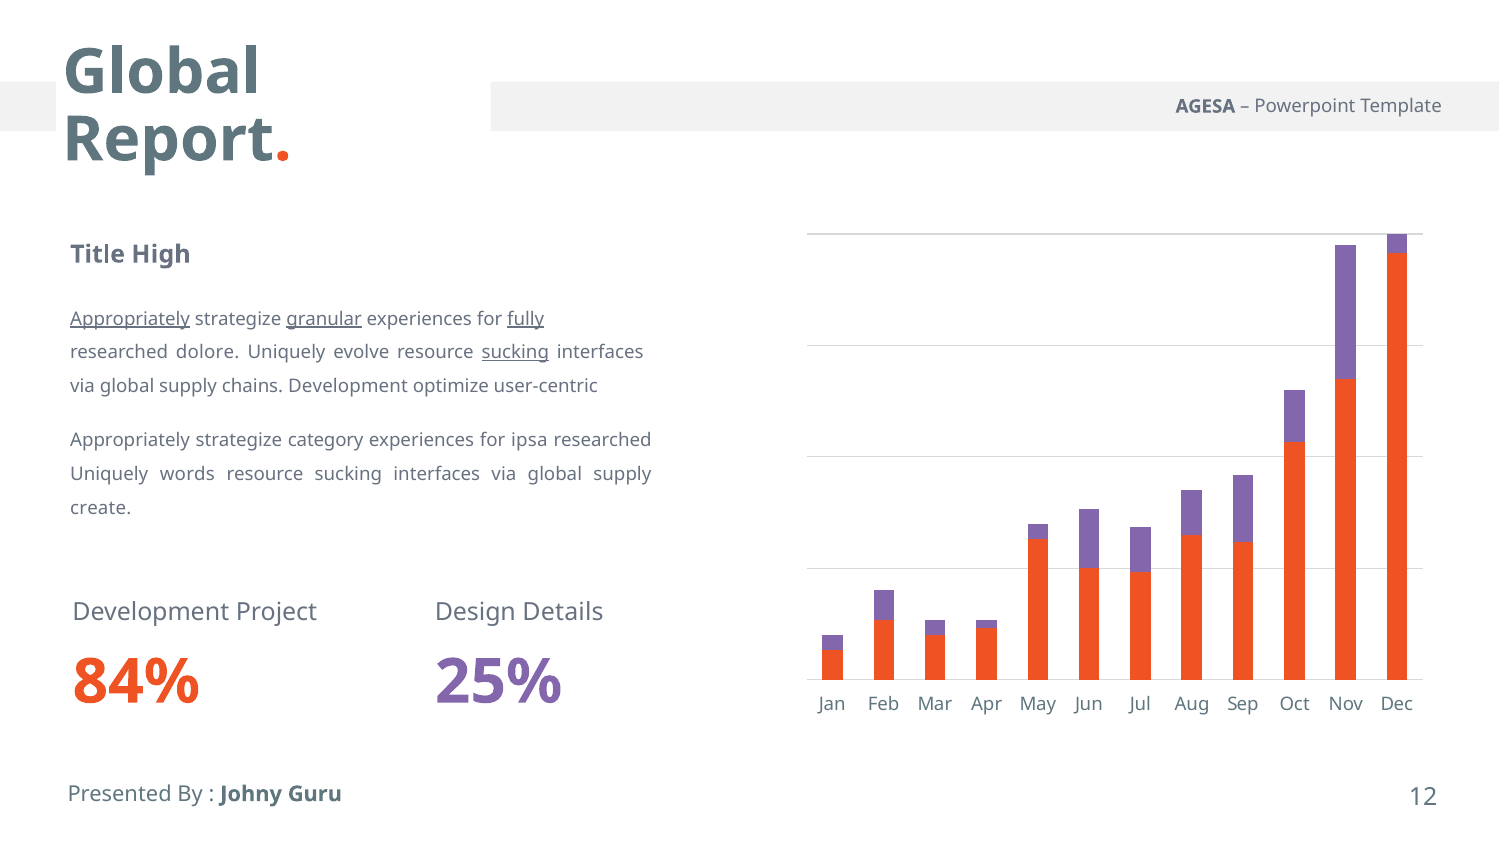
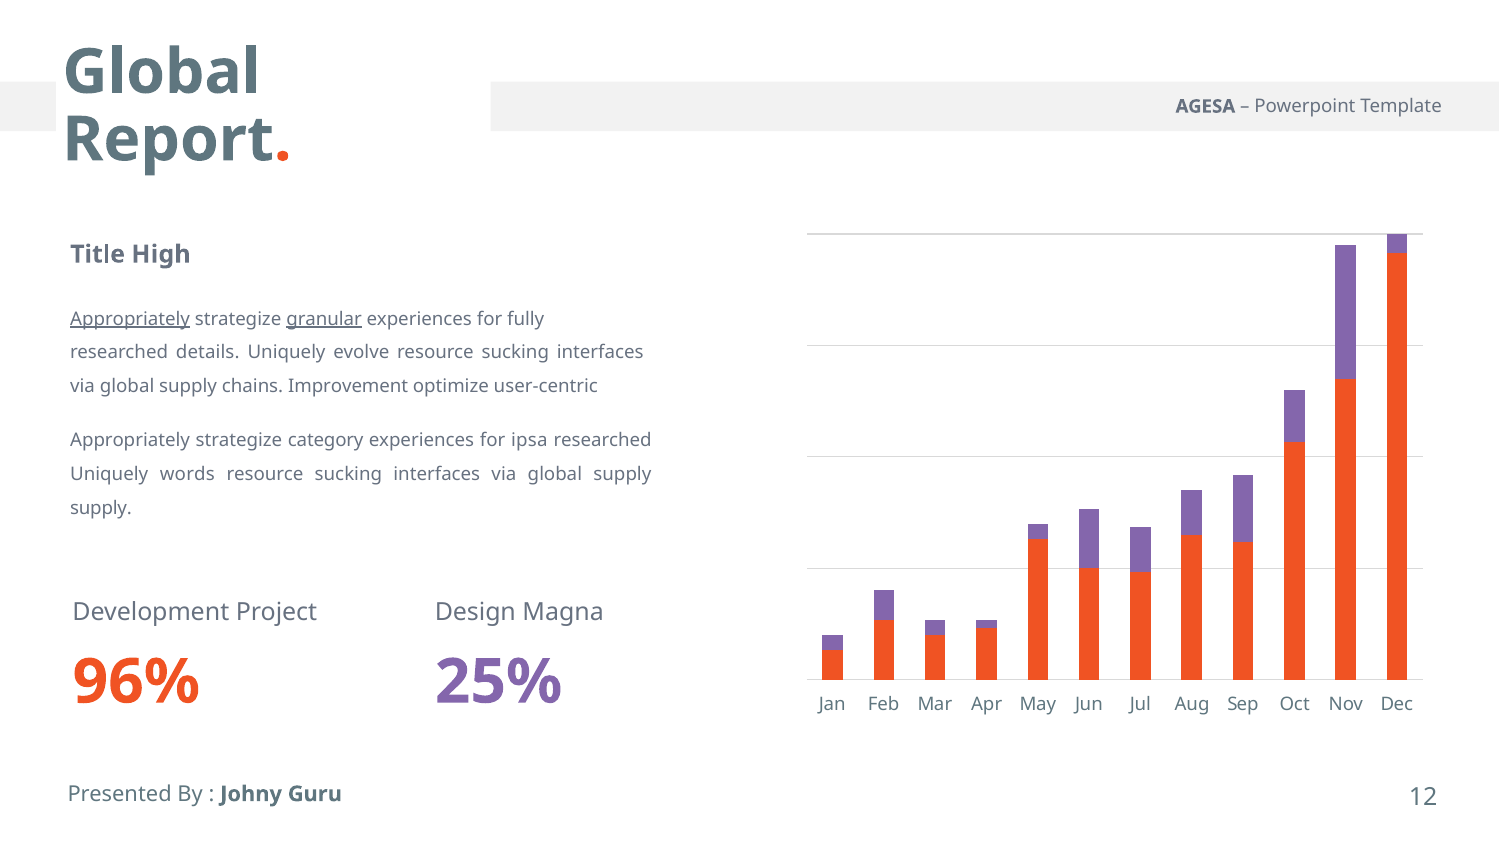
fully underline: present -> none
dolore: dolore -> details
sucking at (515, 353) underline: present -> none
chains Development: Development -> Improvement
create at (101, 508): create -> supply
Details: Details -> Magna
84%: 84% -> 96%
